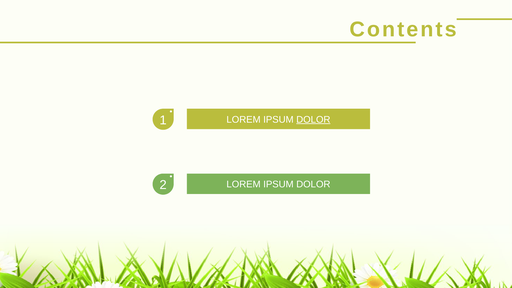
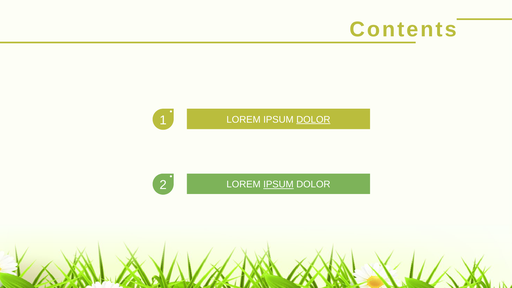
IPSUM at (278, 184) underline: none -> present
